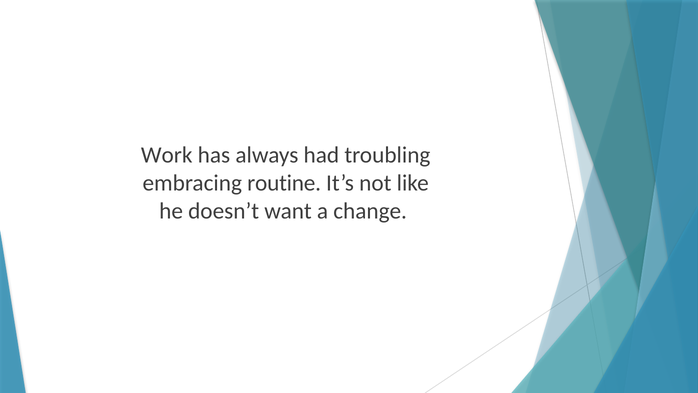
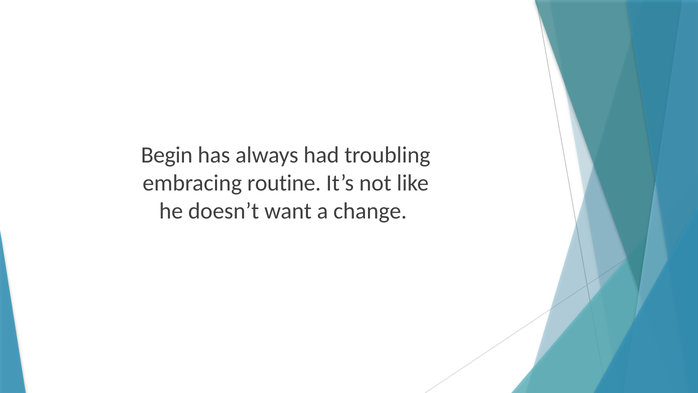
Work: Work -> Begin
